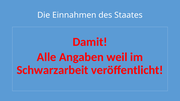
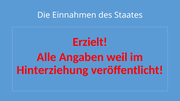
Damit: Damit -> Erzielt
Schwarzarbeit: Schwarzarbeit -> Hinterziehung
